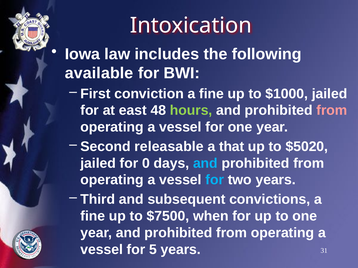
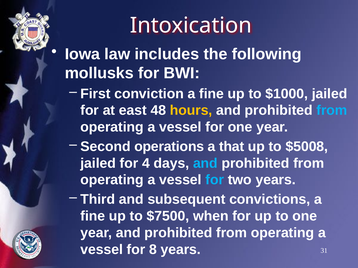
available: available -> mollusks
hours colour: light green -> yellow
from at (332, 111) colour: pink -> light blue
releasable: releasable -> operations
$5020: $5020 -> $5008
0: 0 -> 4
5: 5 -> 8
